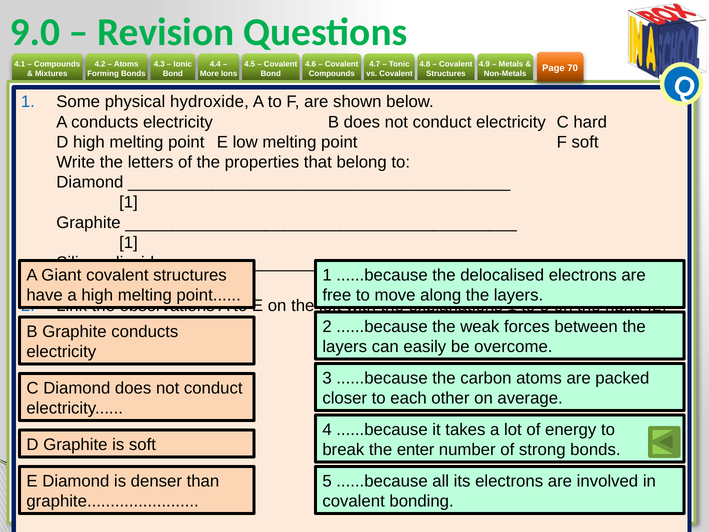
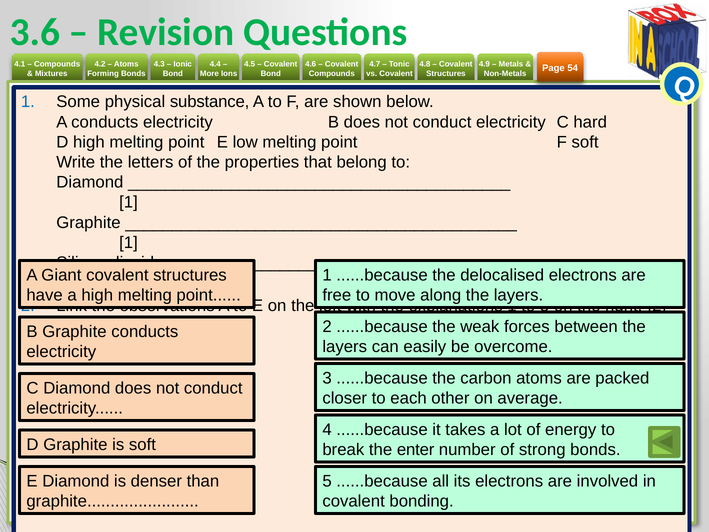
9.0: 9.0 -> 3.6
70: 70 -> 54
hydroxide: hydroxide -> substance
